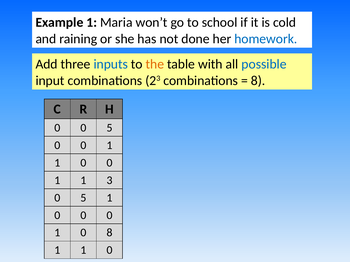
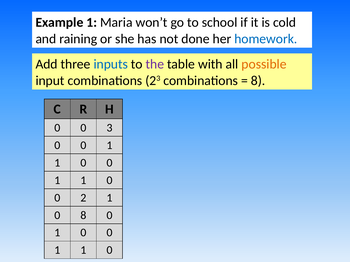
the colour: orange -> purple
possible colour: blue -> orange
0 0 5: 5 -> 3
3 at (109, 181): 3 -> 0
5 at (83, 198): 5 -> 2
0 at (83, 216): 0 -> 8
8 at (109, 233): 8 -> 0
